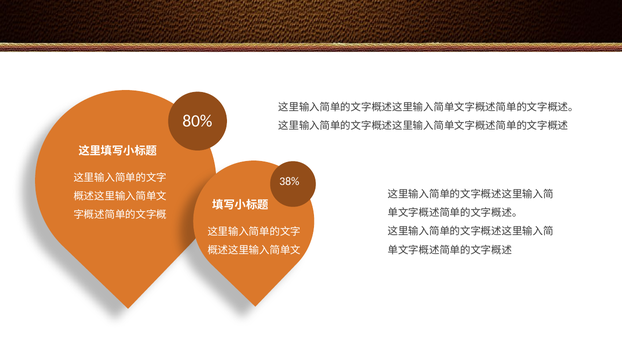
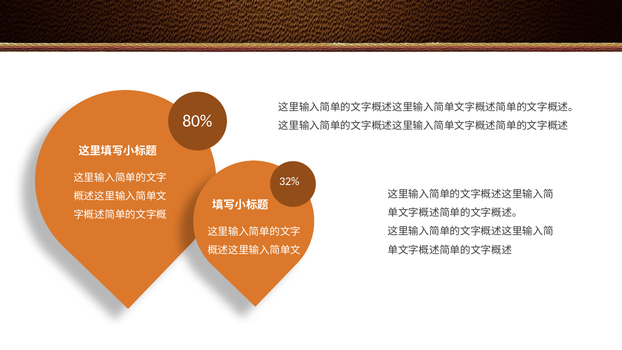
38%: 38% -> 32%
